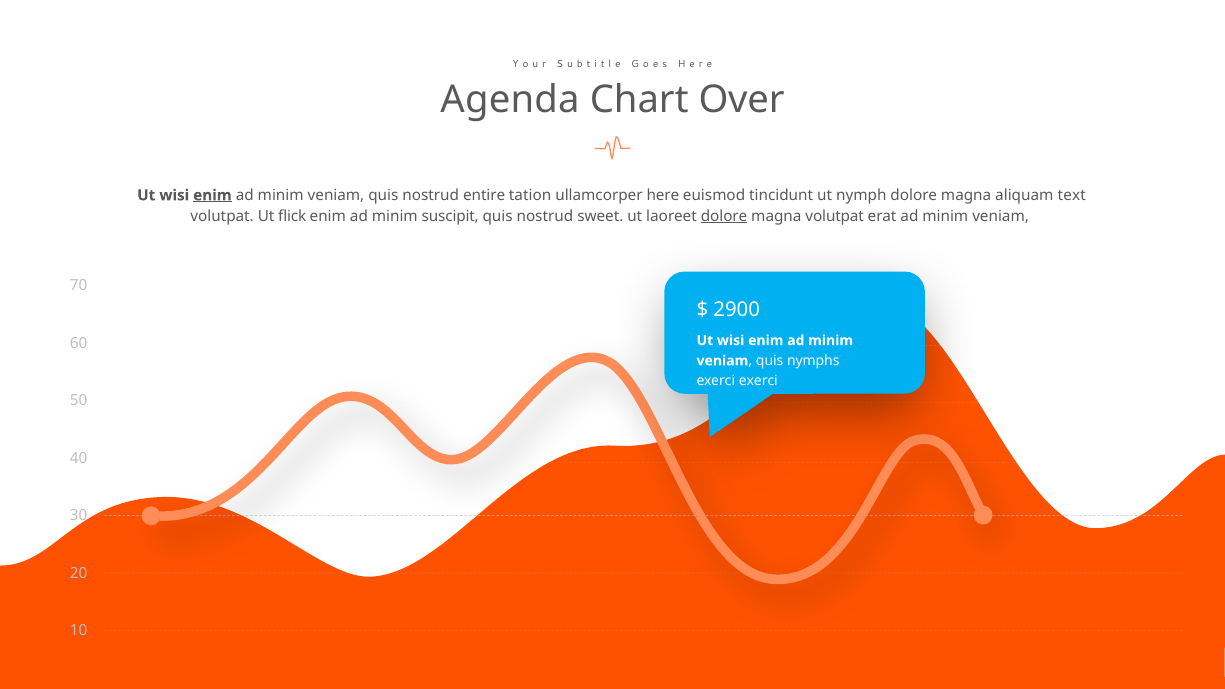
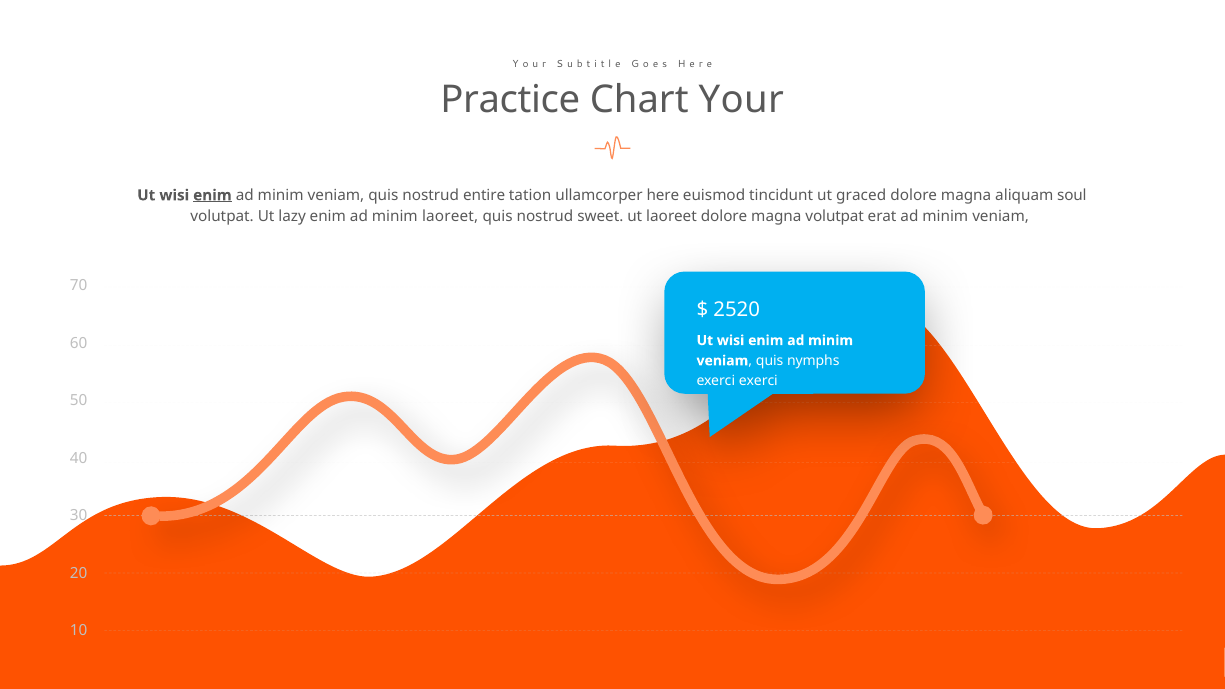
Agenda: Agenda -> Practice
Over: Over -> Your
nymph: nymph -> graced
text: text -> soul
flick: flick -> lazy
minim suscipit: suscipit -> laoreet
dolore at (724, 216) underline: present -> none
2900: 2900 -> 2520
